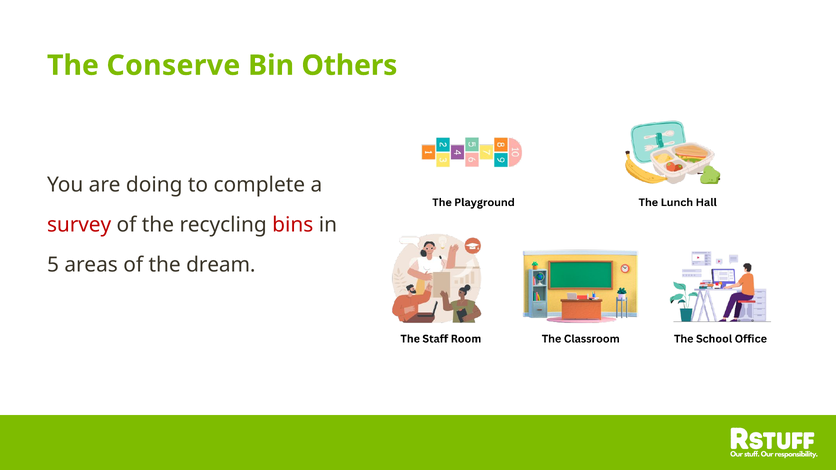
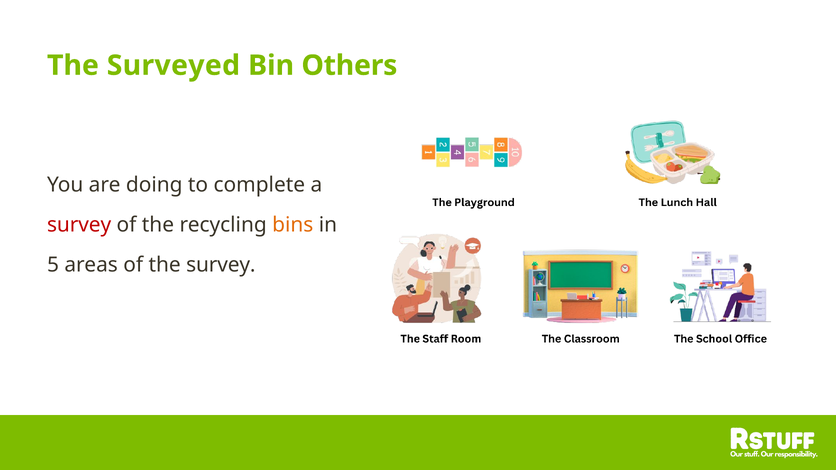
Conserve: Conserve -> Surveyed
bins colour: red -> orange
the dream: dream -> survey
